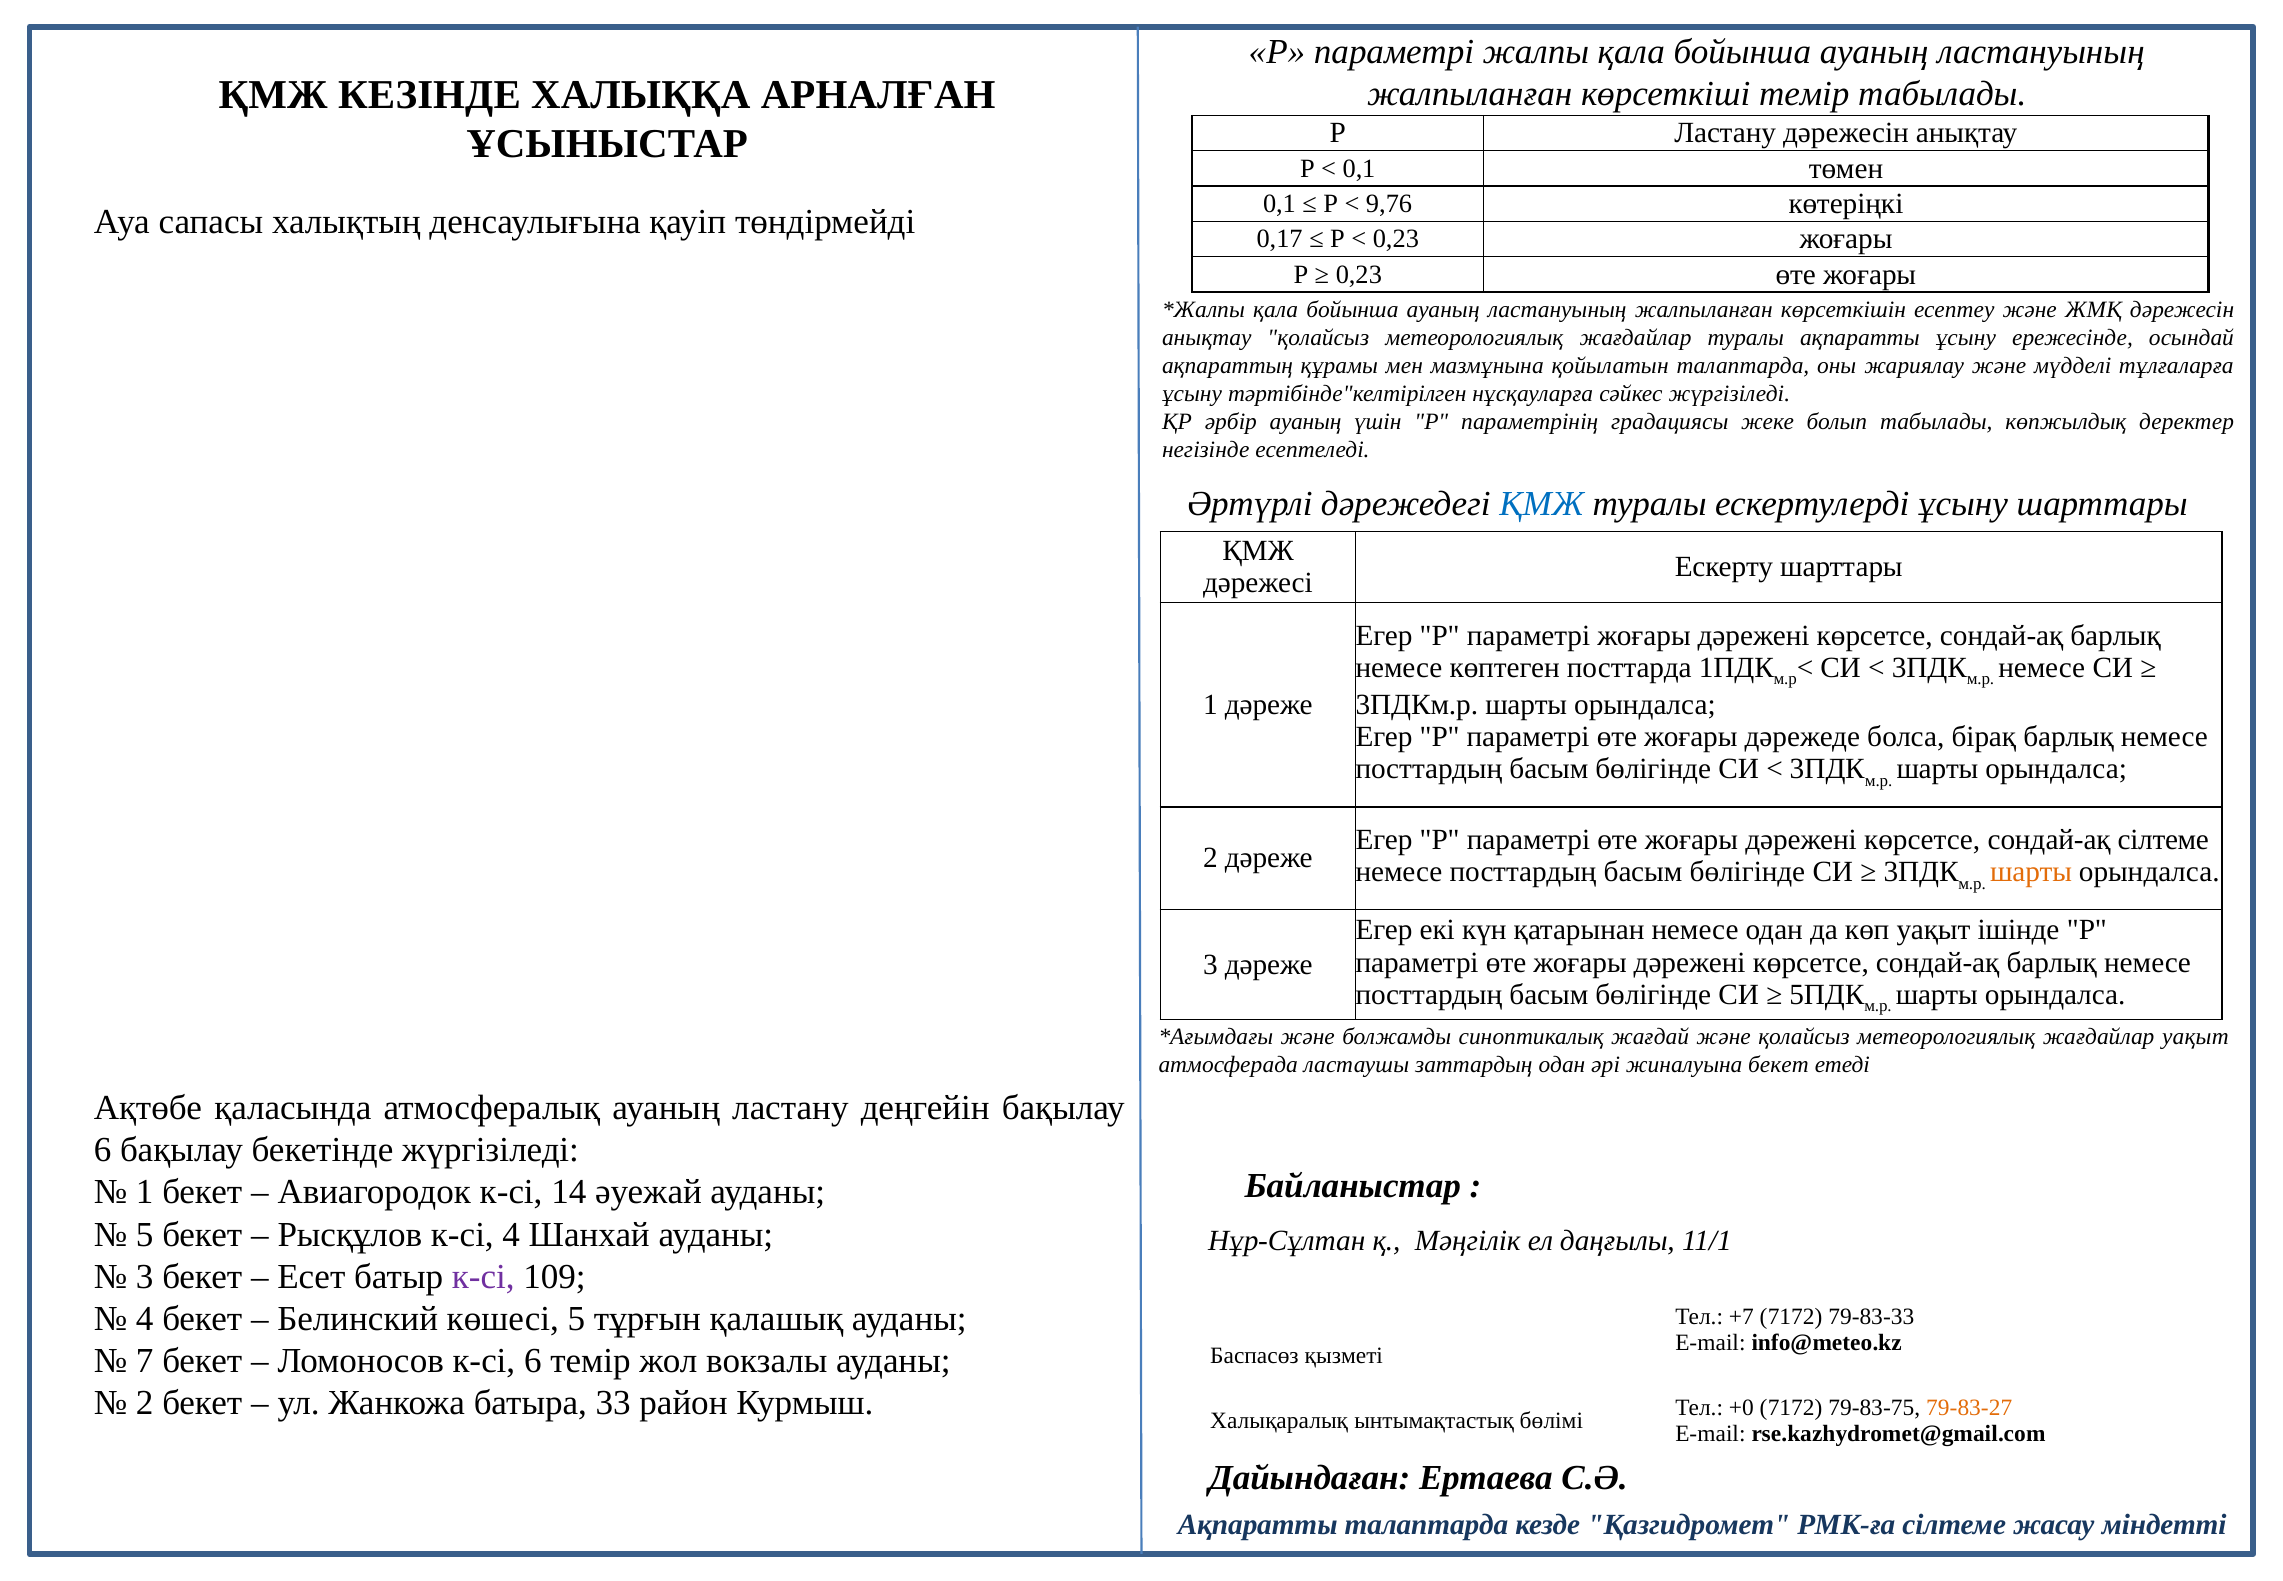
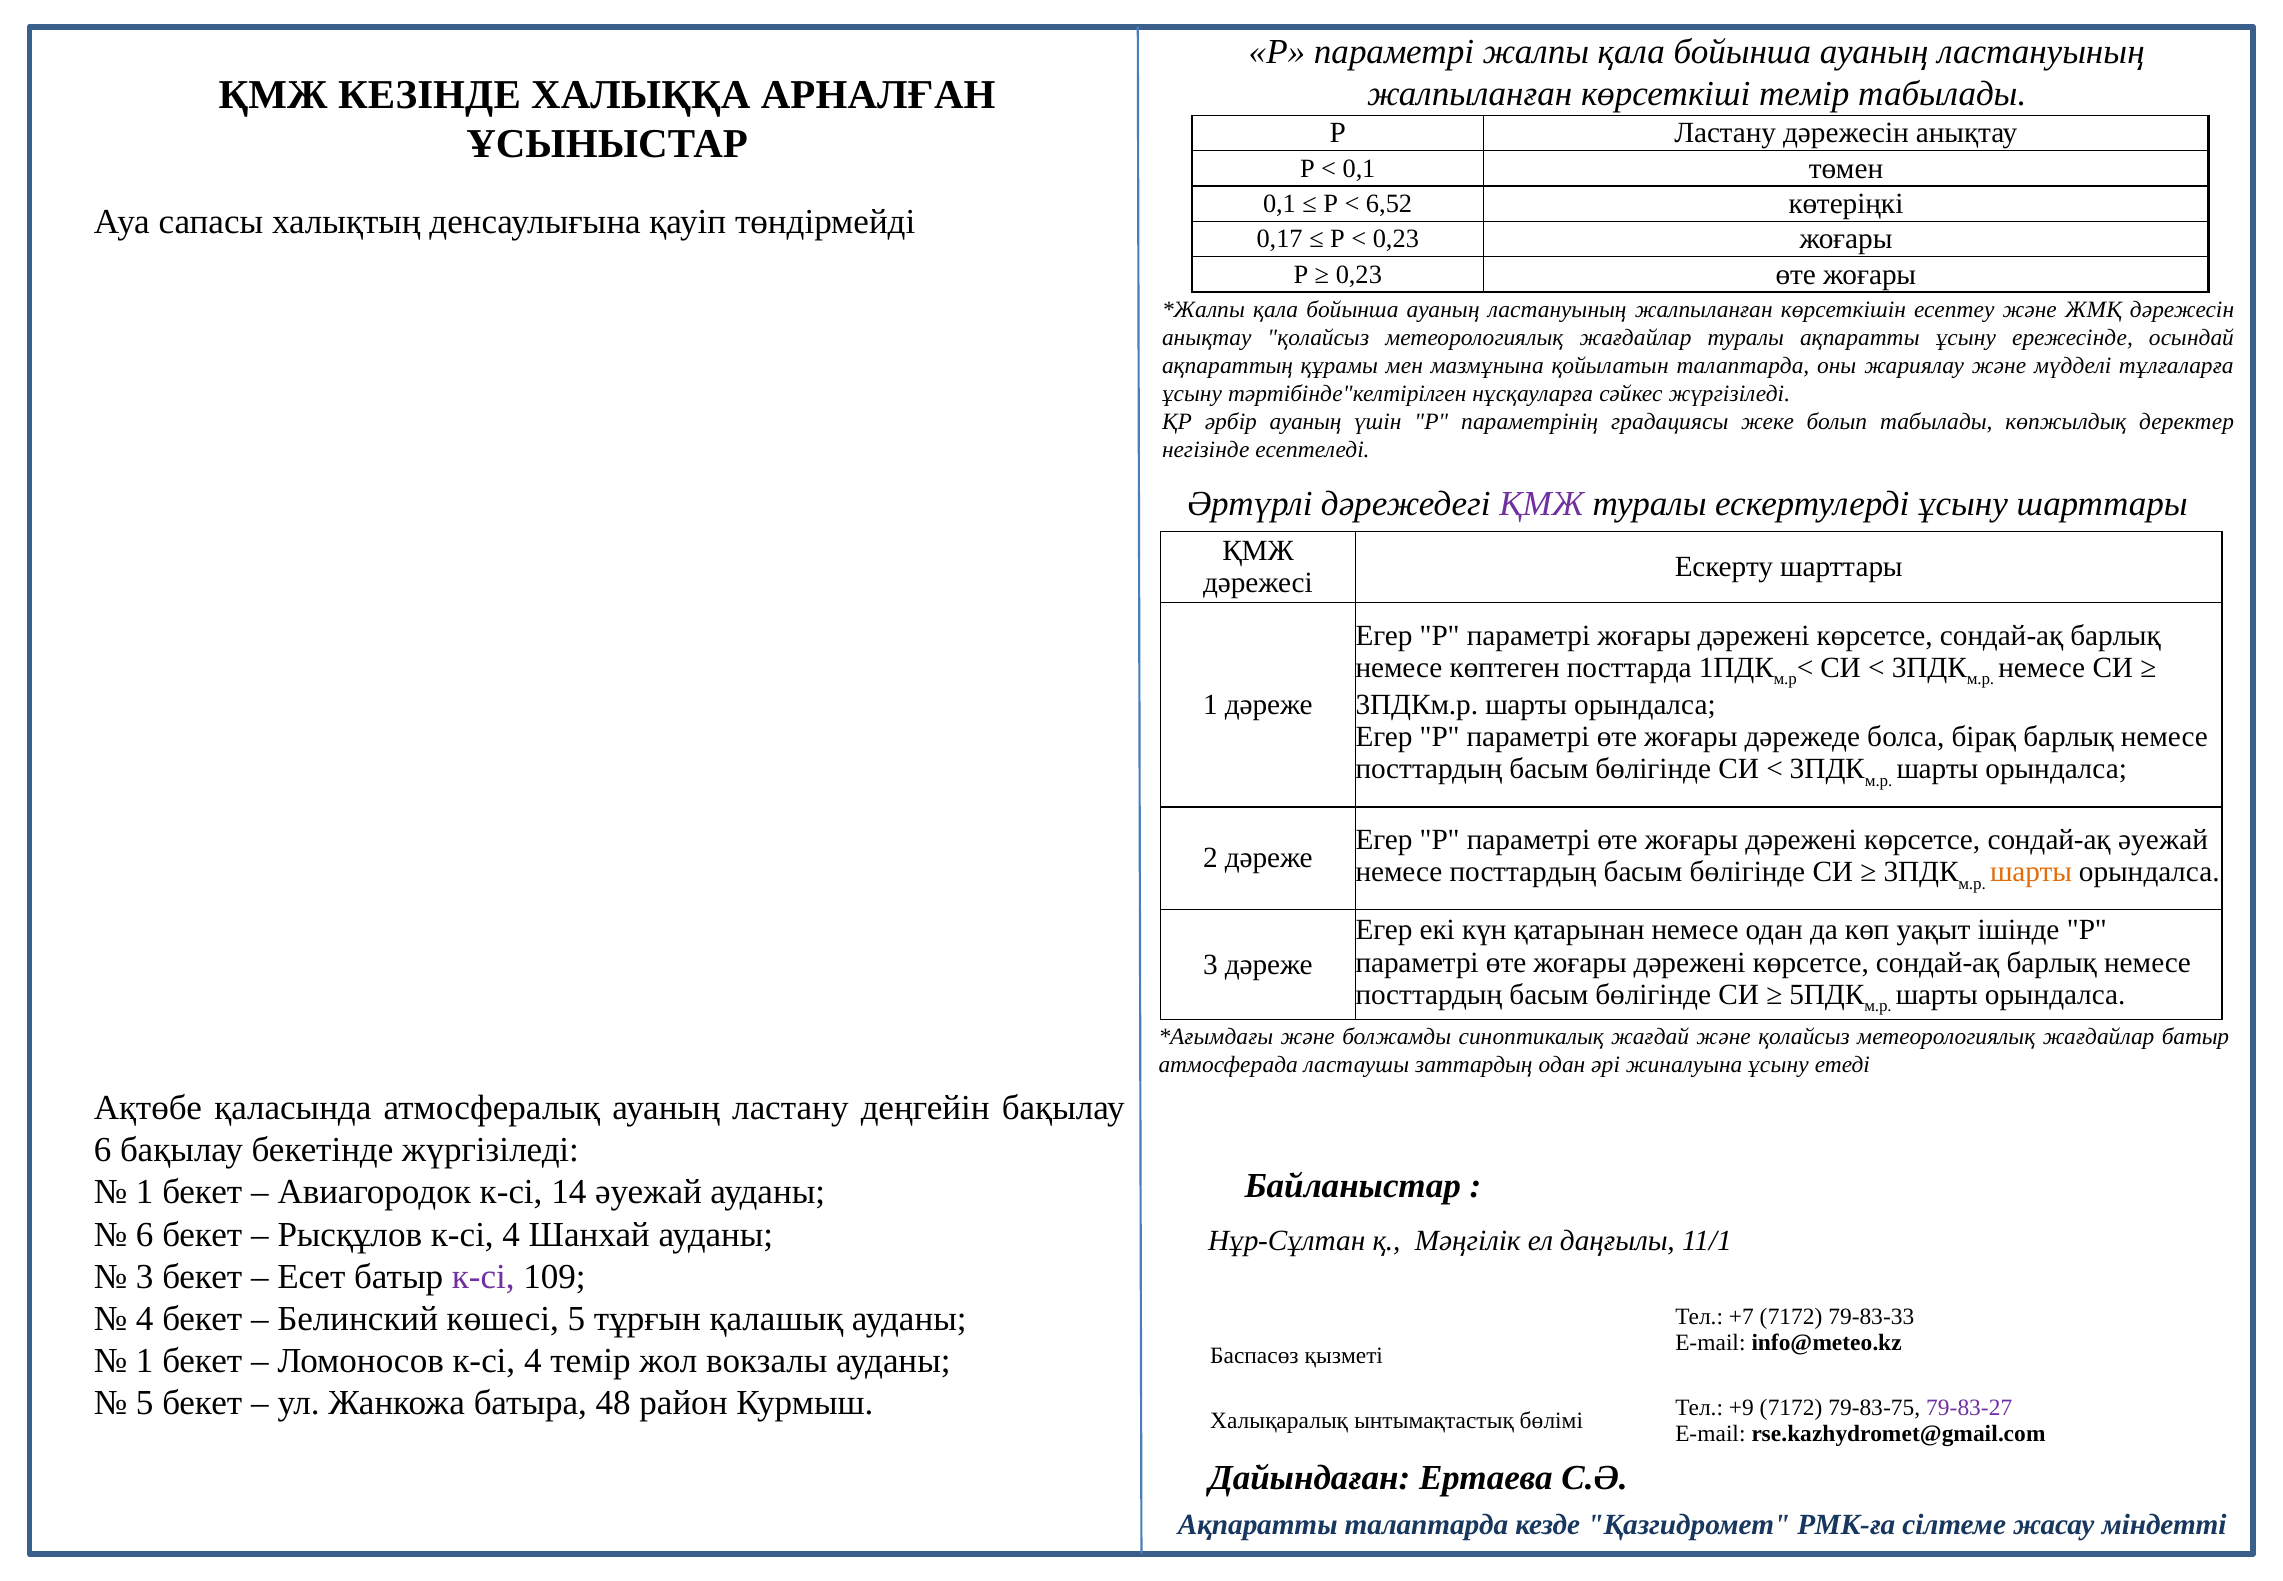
9,76: 9,76 -> 6,52
ҚМЖ at (1542, 504) colour: blue -> purple
сондай-ақ сілтеме: сілтеме -> әуежай
жағдайлар уақыт: уақыт -> батыр
жиналуына бекет: бекет -> ұсыну
5 at (145, 1234): 5 -> 6
7 at (145, 1361): 7 -> 1
Ломоносов к-сі 6: 6 -> 4
2 at (145, 1403): 2 -> 5
33: 33 -> 48
+0: +0 -> +9
79-83-27 colour: orange -> purple
